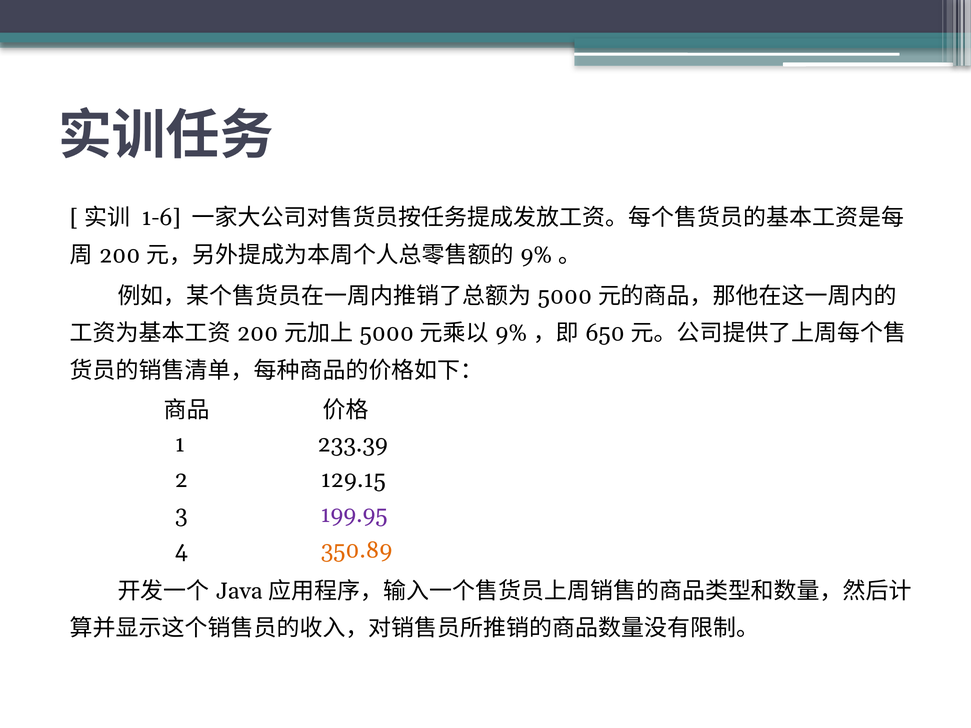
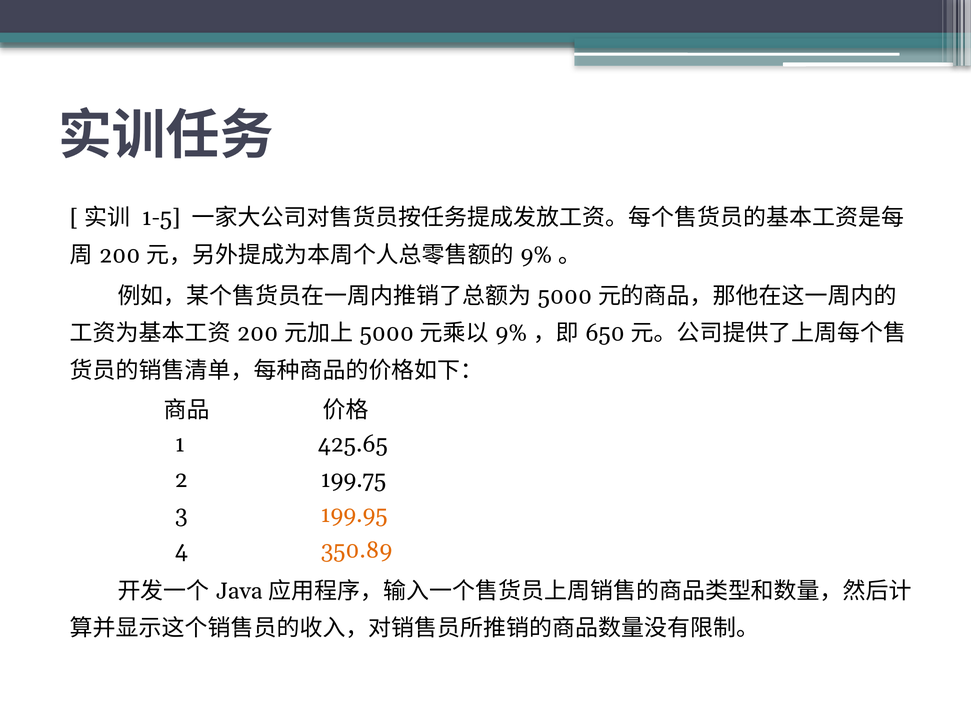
1-6: 1-6 -> 1-5
233.39: 233.39 -> 425.65
129.15: 129.15 -> 199.75
199.95 colour: purple -> orange
